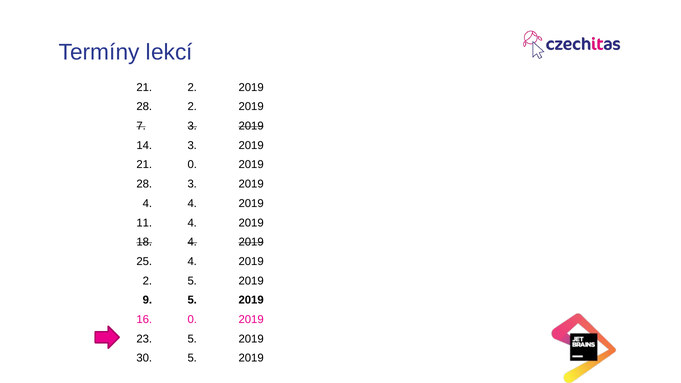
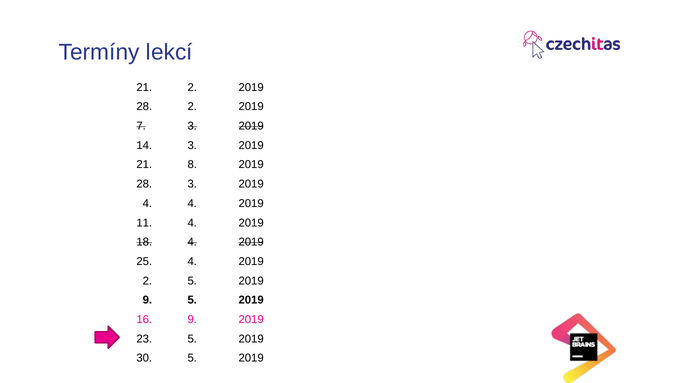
21 0: 0 -> 8
16 0: 0 -> 9
